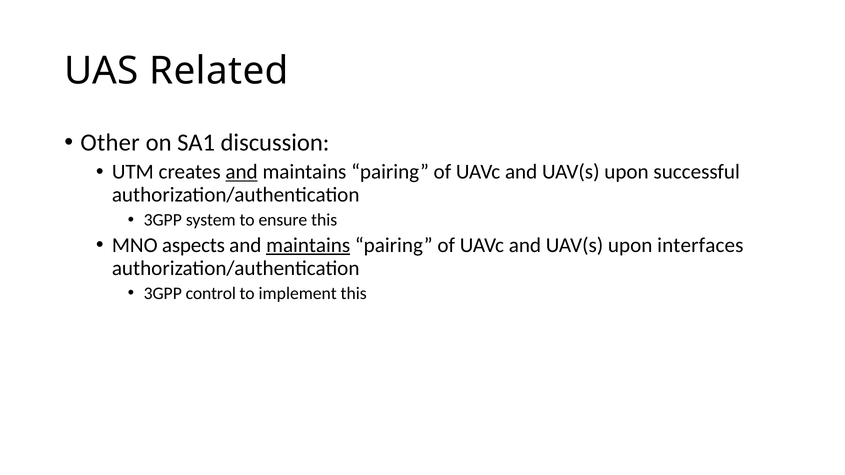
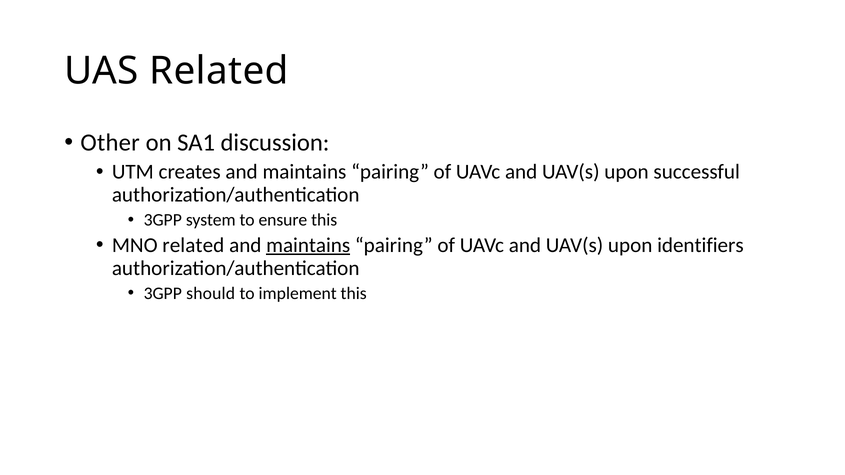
and at (242, 172) underline: present -> none
MNO aspects: aspects -> related
interfaces: interfaces -> identifiers
control: control -> should
